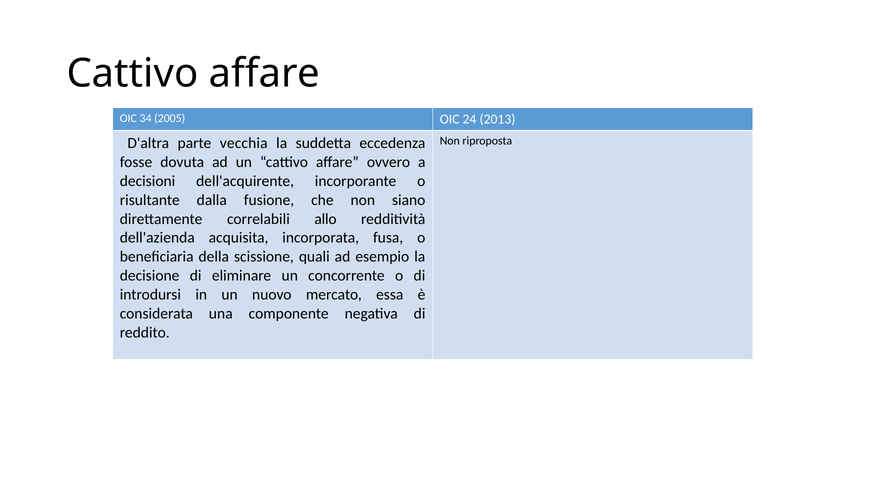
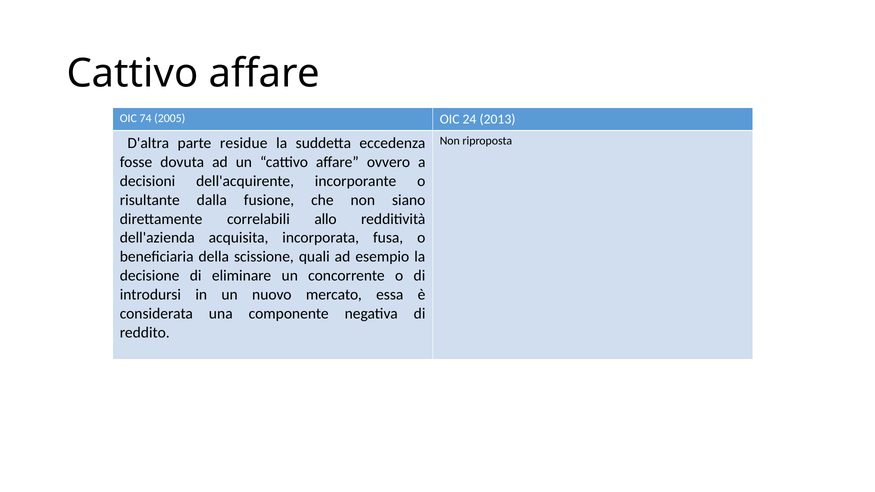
34: 34 -> 74
vecchia: vecchia -> residue
